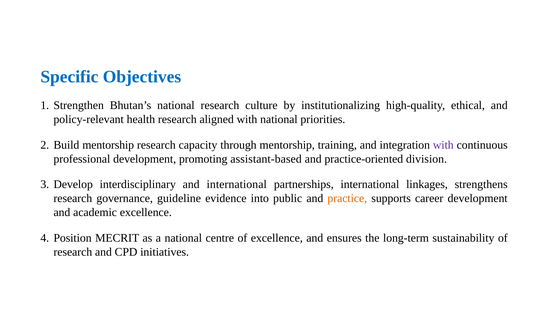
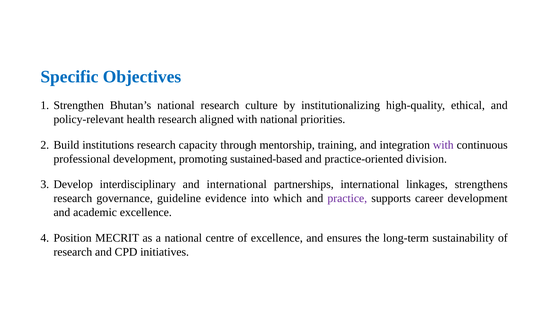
Build mentorship: mentorship -> institutions
assistant-based: assistant-based -> sustained-based
public: public -> which
practice colour: orange -> purple
